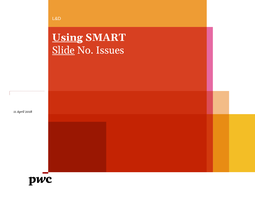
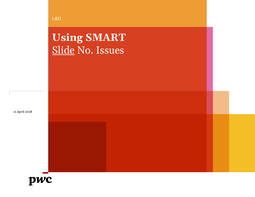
Using underline: present -> none
